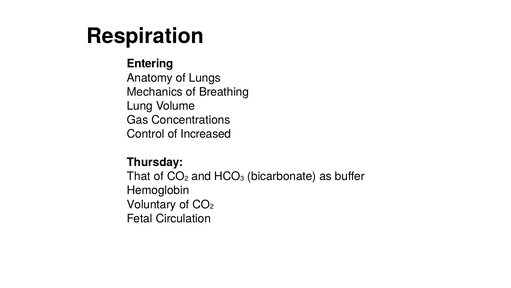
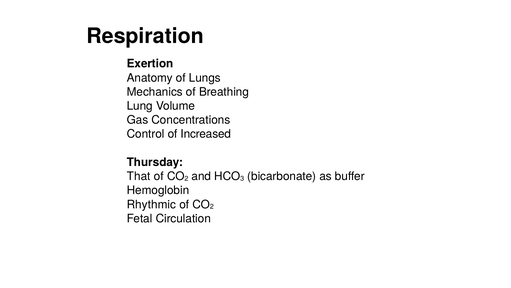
Entering: Entering -> Exertion
Voluntary: Voluntary -> Rhythmic
